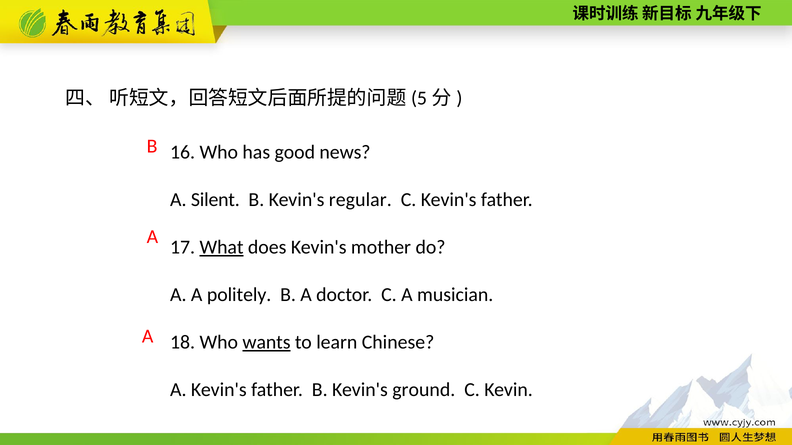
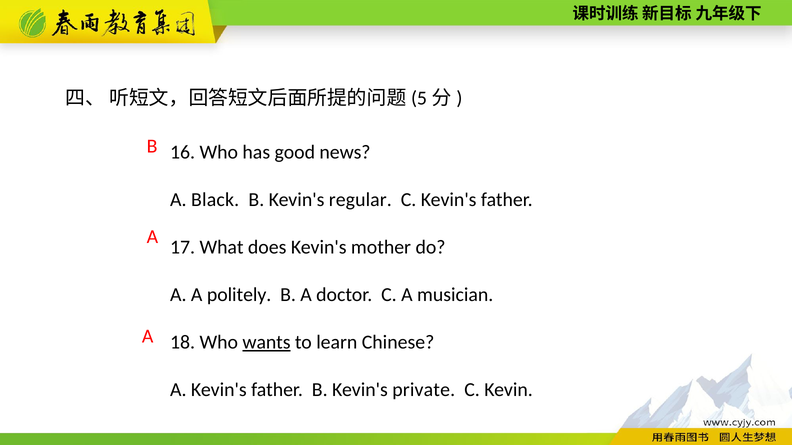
Silent: Silent -> Black
What underline: present -> none
ground: ground -> private
